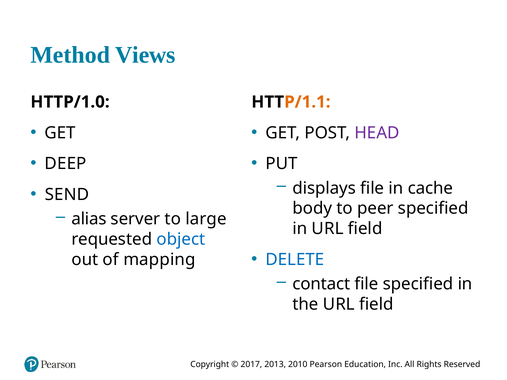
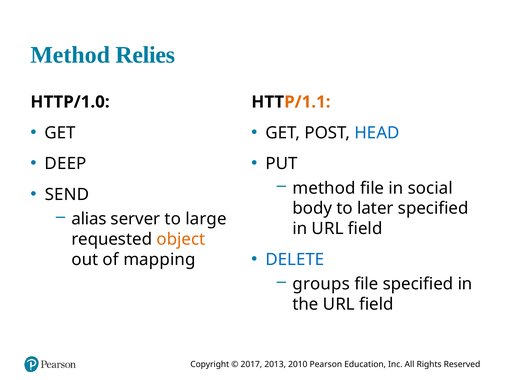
Views: Views -> Relies
HEAD colour: purple -> blue
displays at (324, 188): displays -> method
cache: cache -> social
peer: peer -> later
object colour: blue -> orange
contact: contact -> groups
